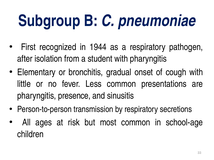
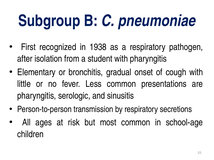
1944: 1944 -> 1938
presence: presence -> serologic
